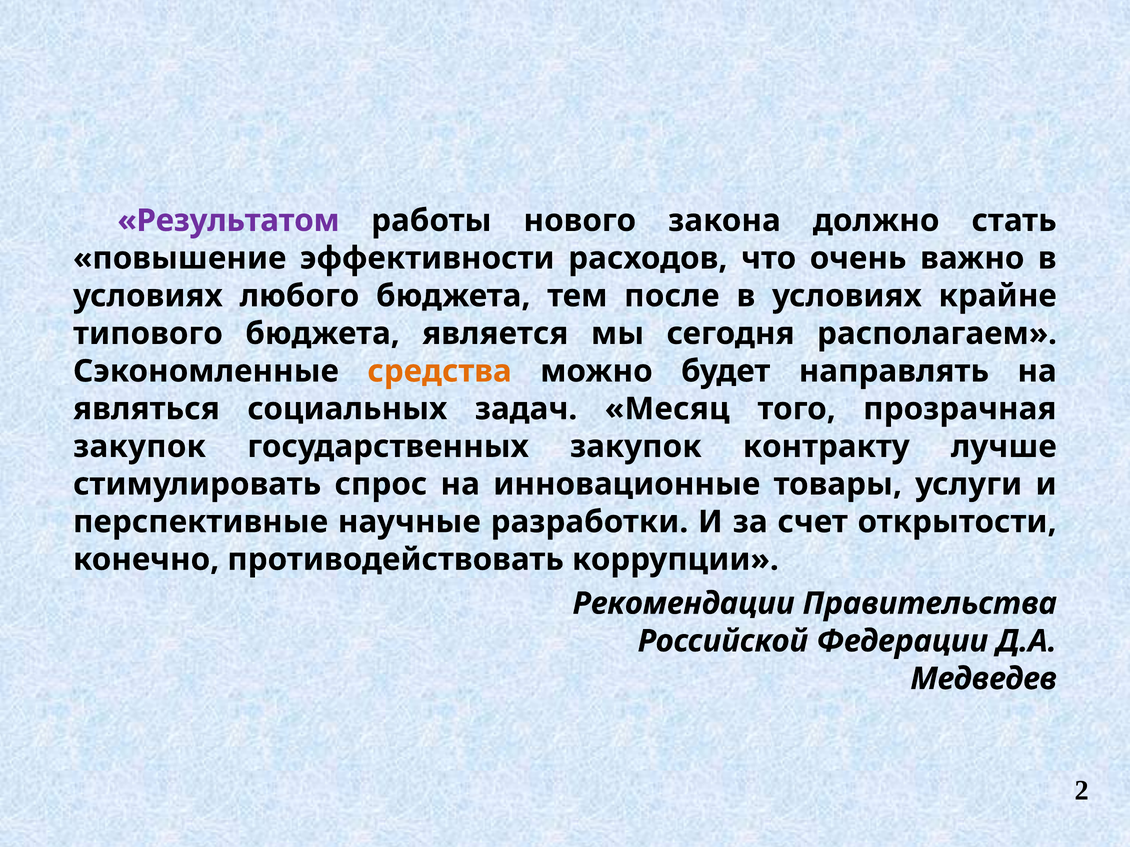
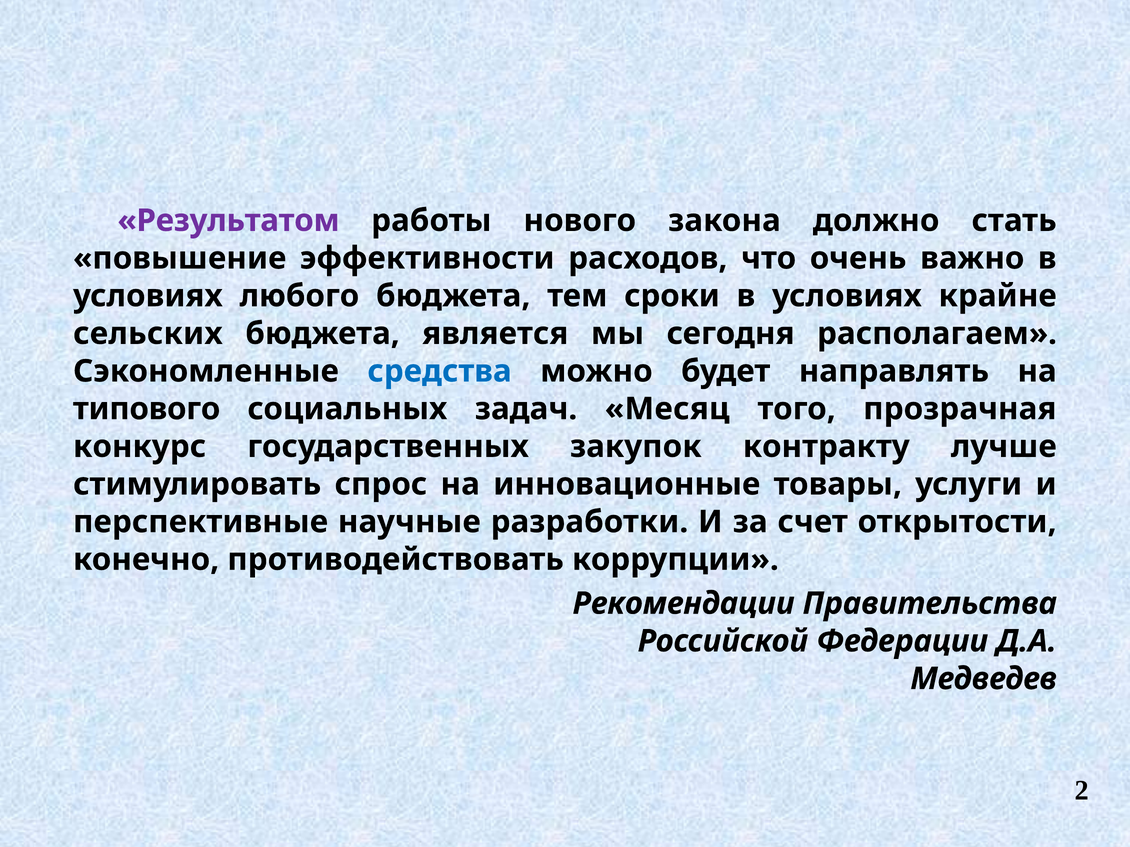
после: после -> сроки
типового: типового -> сельских
средства colour: orange -> blue
являться: являться -> типового
закупок at (140, 447): закупок -> конкурс
